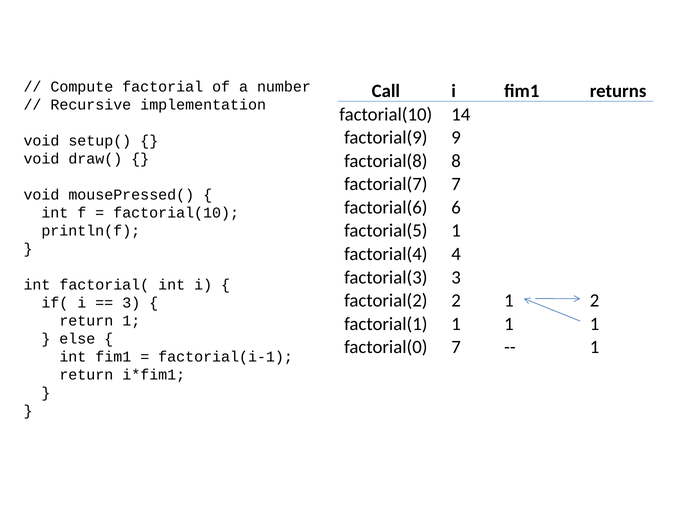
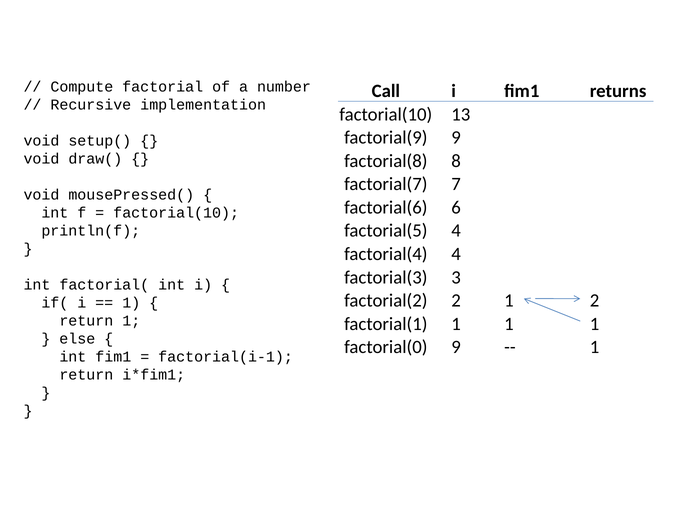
14: 14 -> 13
factorial(5 1: 1 -> 4
3 at (131, 303): 3 -> 1
factorial(0 7: 7 -> 9
